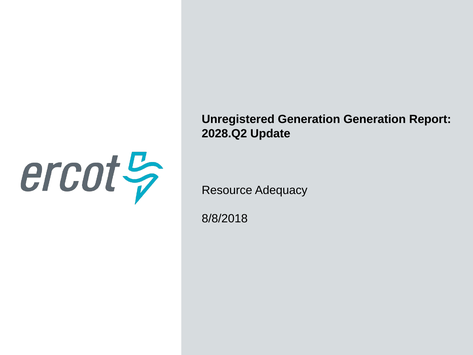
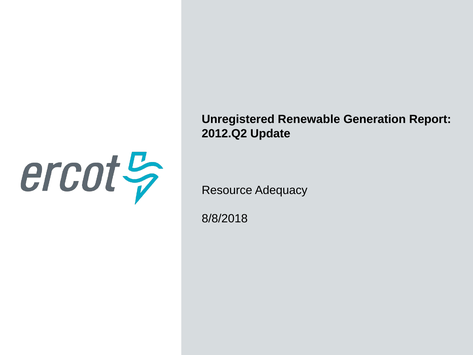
Unregistered Generation: Generation -> Renewable
2028.Q2: 2028.Q2 -> 2012.Q2
